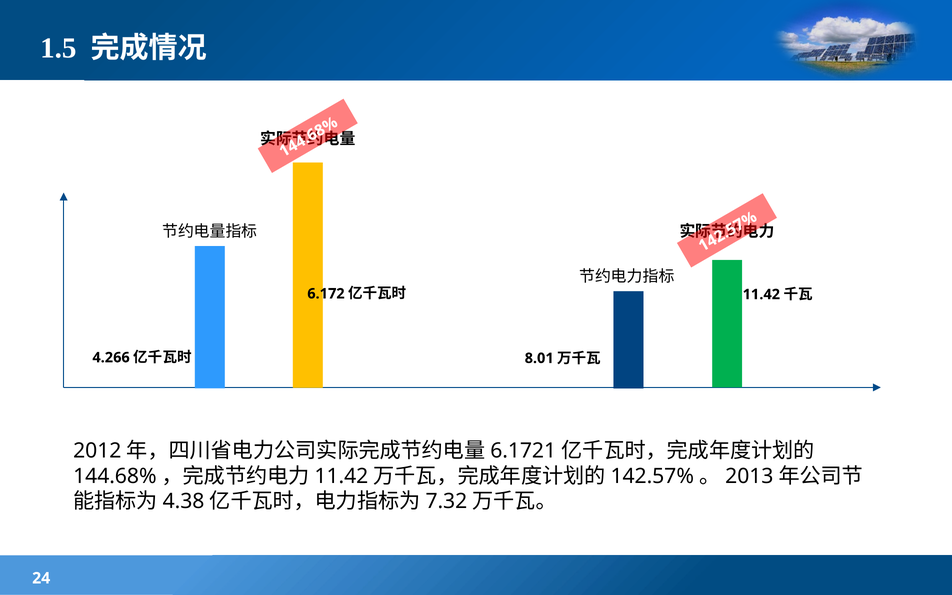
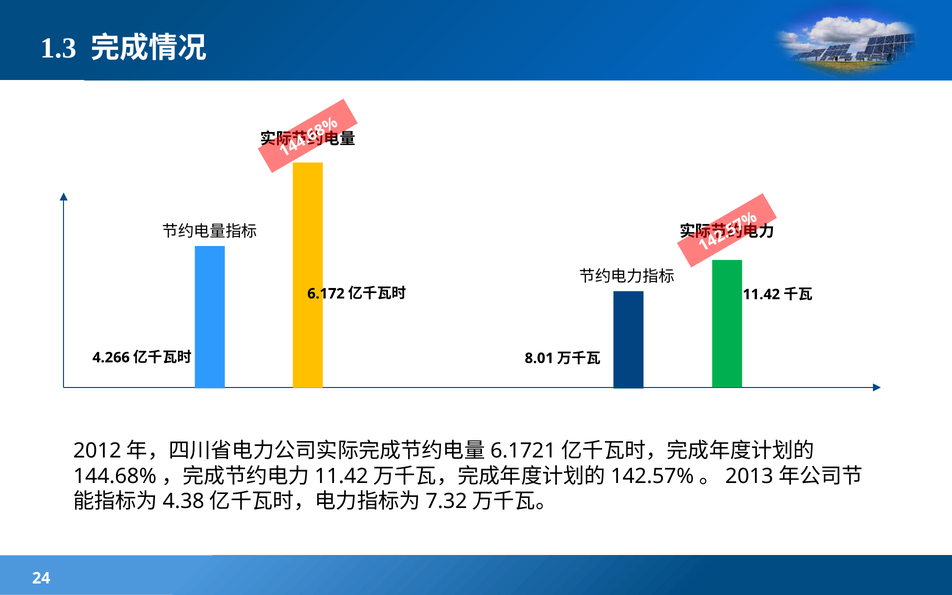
1.5: 1.5 -> 1.3
